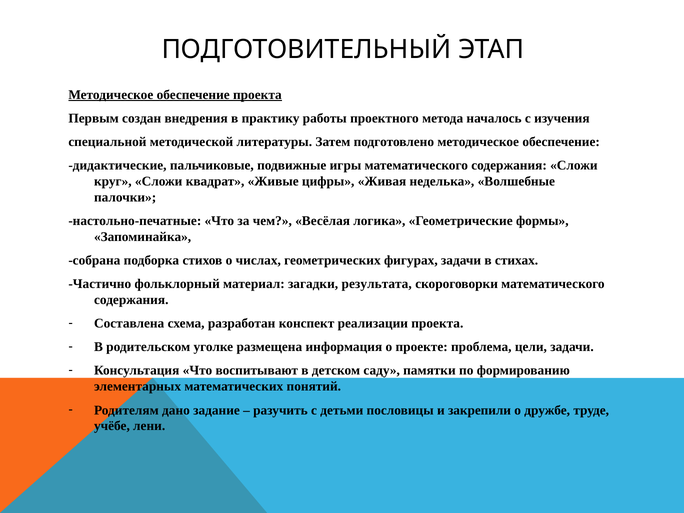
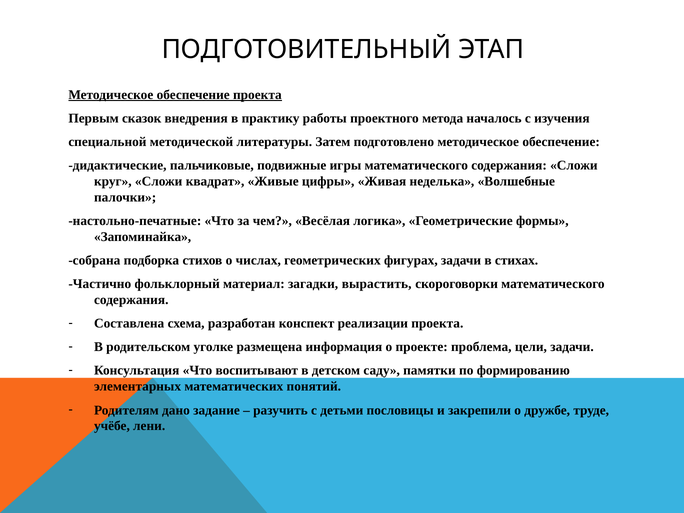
создан: создан -> сказок
результата: результата -> вырастить
